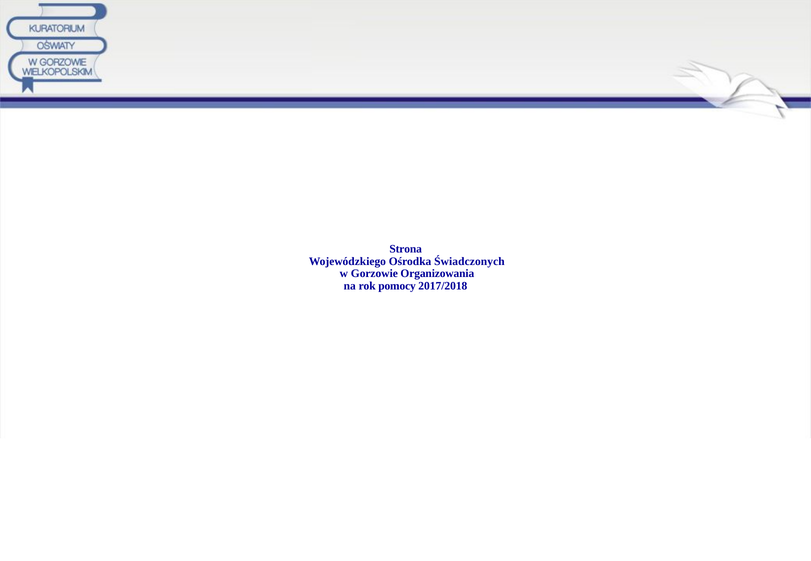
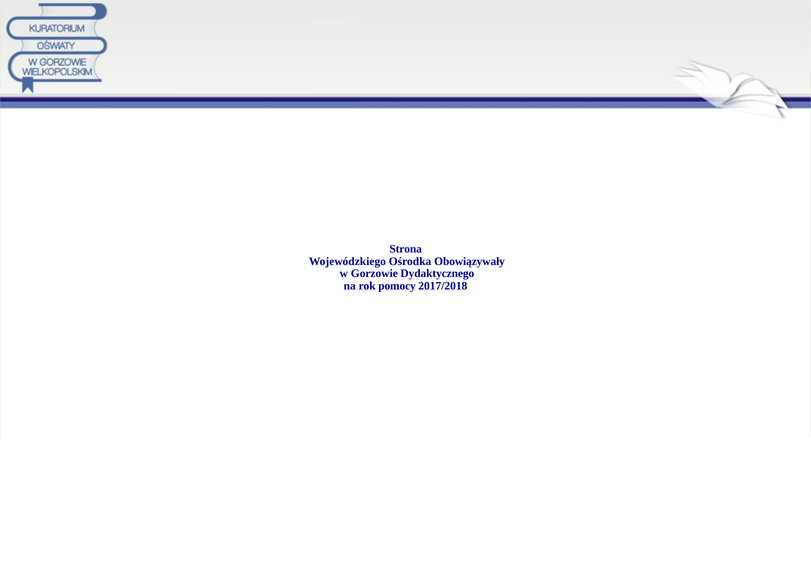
Świadczonych: Świadczonych -> Obowiązywały
Organizowania: Organizowania -> Dydaktycznego
